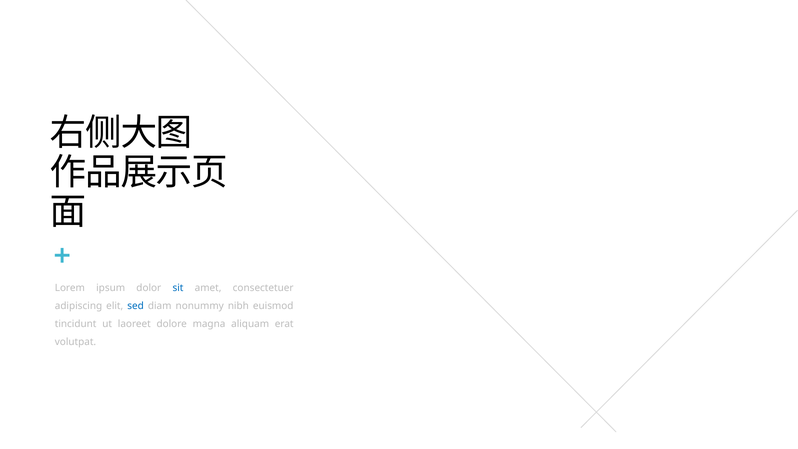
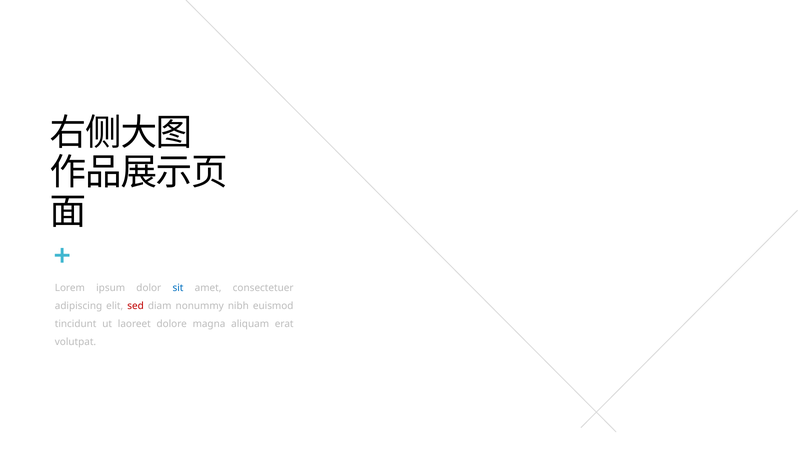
sed colour: blue -> red
